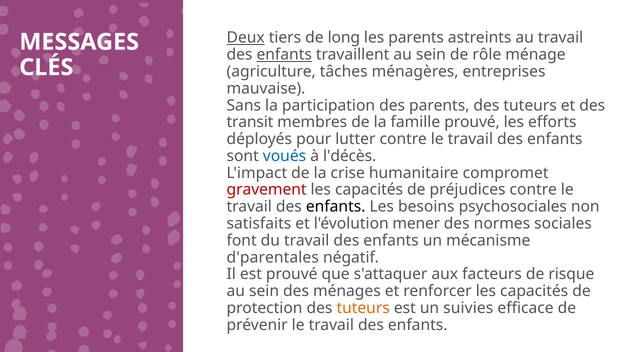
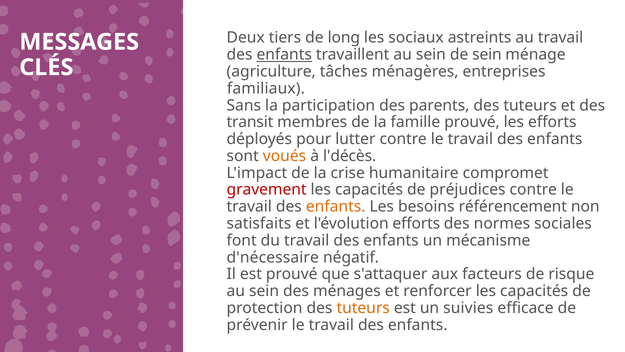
Deux underline: present -> none
les parents: parents -> sociaux
de rôle: rôle -> sein
mauvaise: mauvaise -> familiaux
voués colour: blue -> orange
enfants at (336, 206) colour: black -> orange
psychosociales: psychosociales -> référencement
l'évolution mener: mener -> efforts
d'parentales: d'parentales -> d'nécessaire
